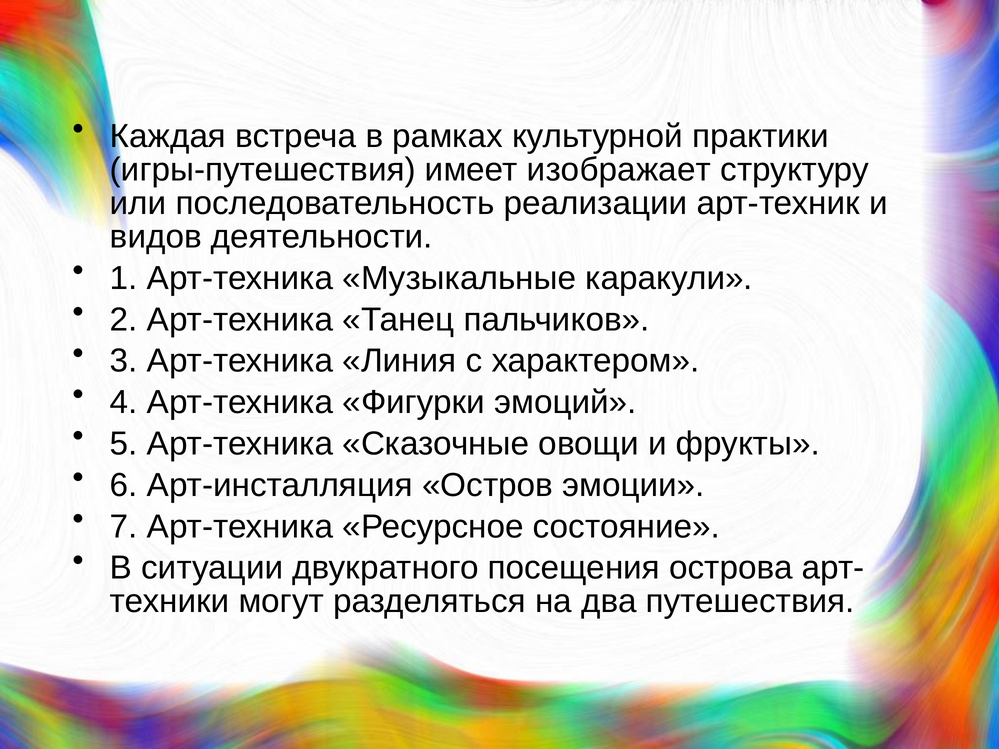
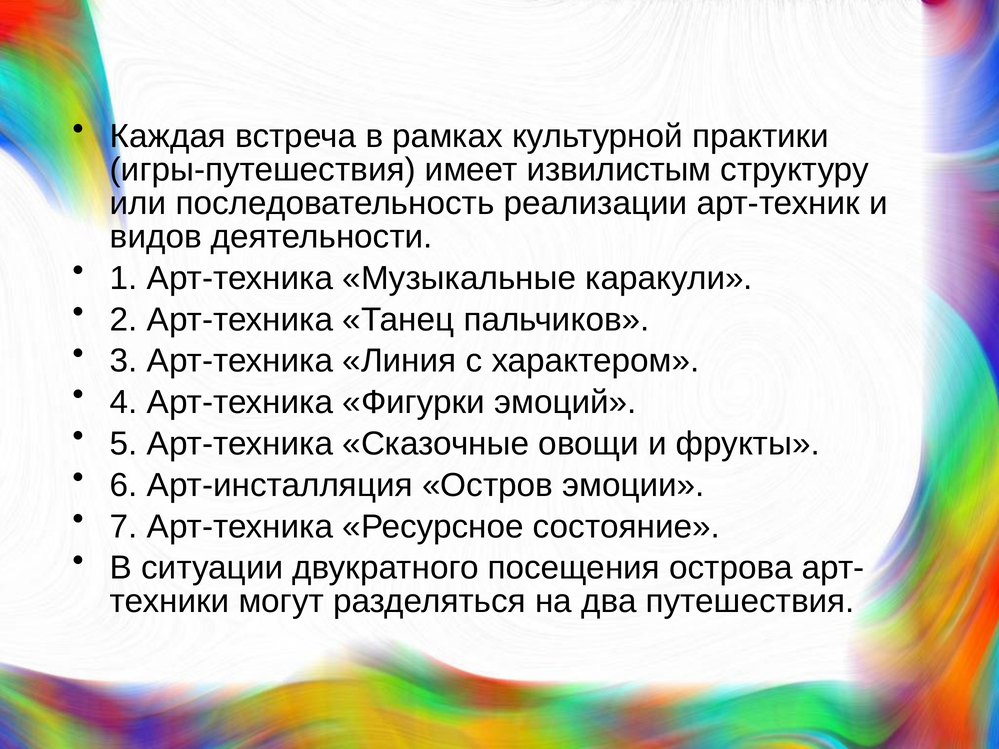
изображает: изображает -> извилистым
